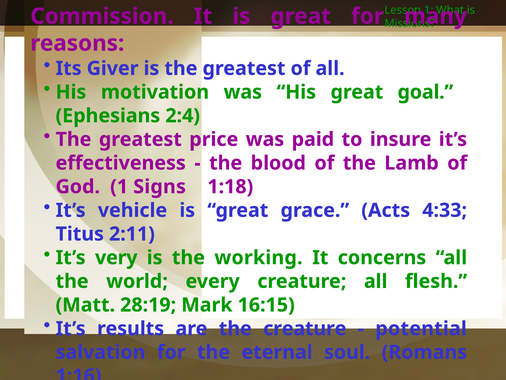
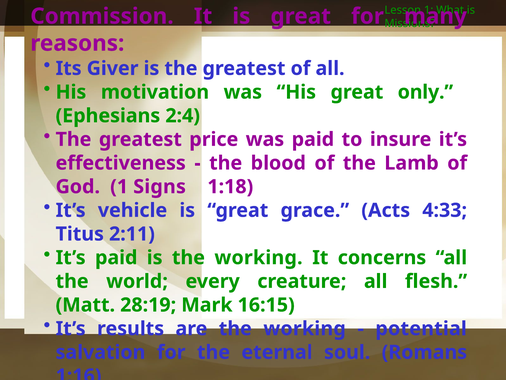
goal: goal -> only
It’s very: very -> paid
are the creature: creature -> working
